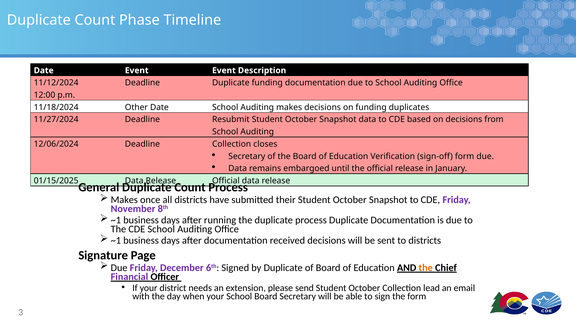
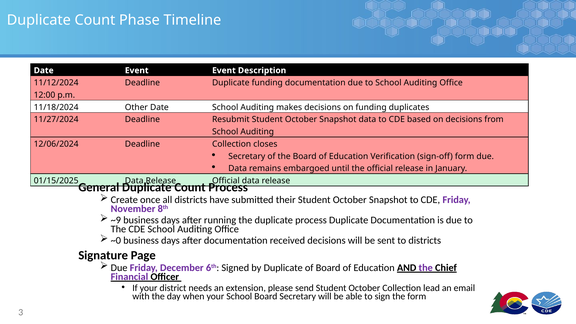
Makes at (124, 200): Makes -> Create
~1 at (116, 220): ~1 -> ~9
~1 at (116, 241): ~1 -> ~0
the at (426, 268) colour: orange -> purple
